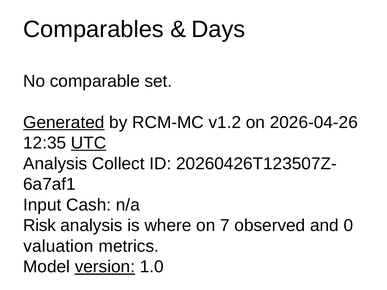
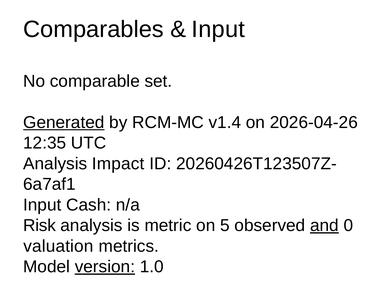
Days at (218, 29): Days -> Input
v1.2: v1.2 -> v1.4
UTC underline: present -> none
Collect: Collect -> Impact
where: where -> metric
7: 7 -> 5
and underline: none -> present
